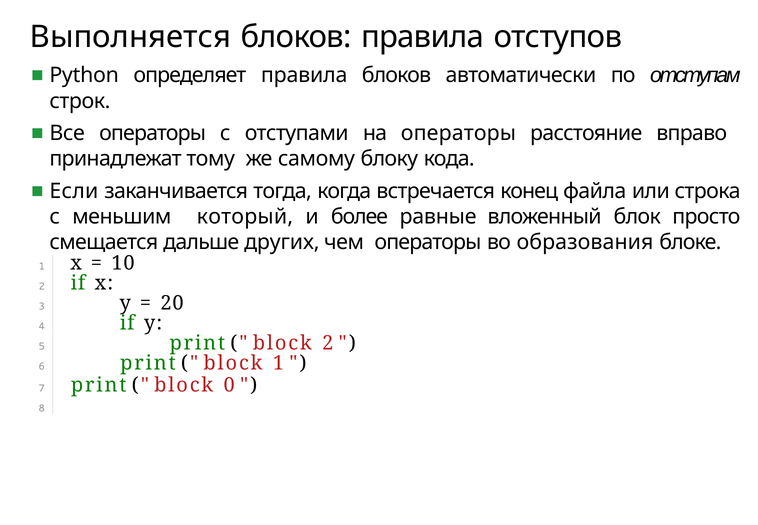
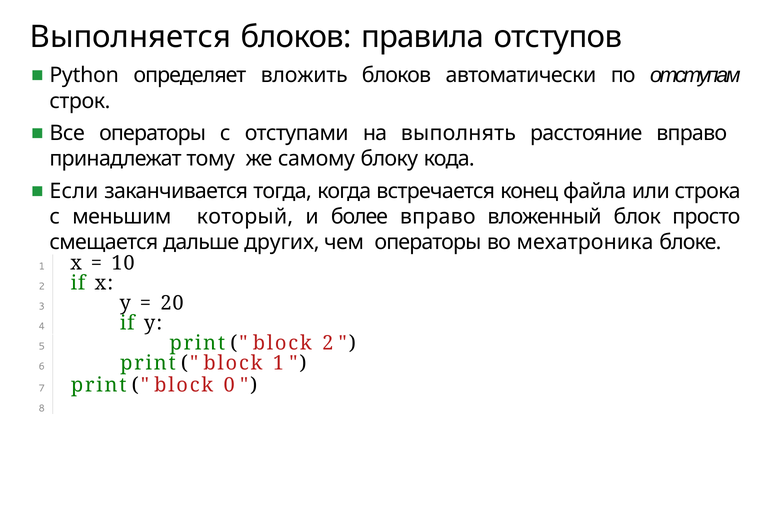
определяет правила: правила -> вложить
на операторы: операторы -> выполнять
более равные: равные -> вправо
образования: образования -> мехатроника
